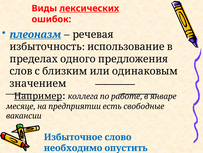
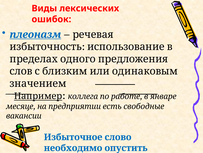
лексических underline: present -> none
